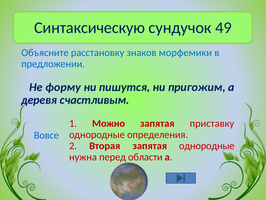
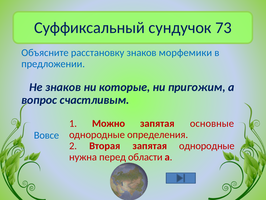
Синтаксическую: Синтаксическую -> Суффиксальный
49: 49 -> 73
Не форму: форму -> знаков
пишутся: пишутся -> которые
деревя: деревя -> вопрос
приставку: приставку -> основные
